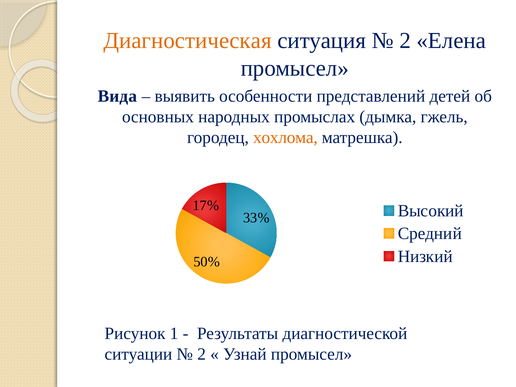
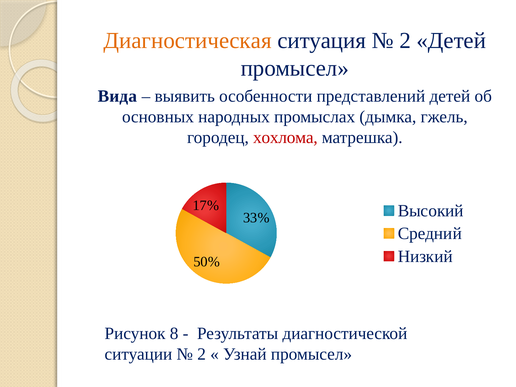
2 Елена: Елена -> Детей
хохлома colour: orange -> red
1: 1 -> 8
